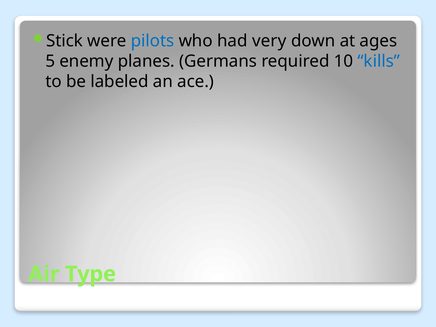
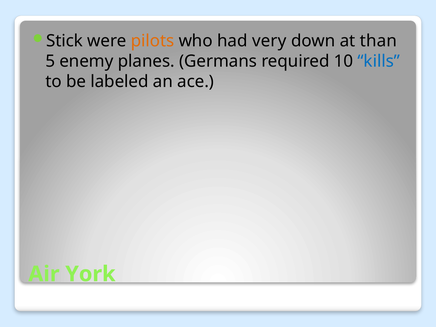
pilots colour: blue -> orange
ages: ages -> than
Type: Type -> York
